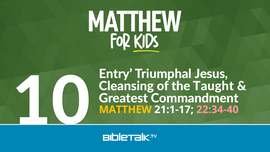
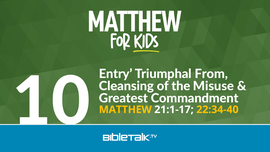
Jesus: Jesus -> From
Taught: Taught -> Misuse
22:34-40 colour: pink -> yellow
